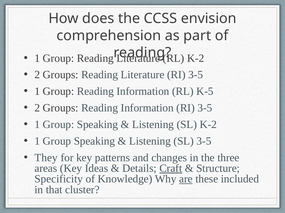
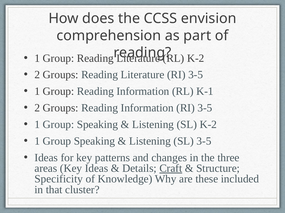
K-5: K-5 -> K-1
They at (46, 158): They -> Ideas
are underline: present -> none
